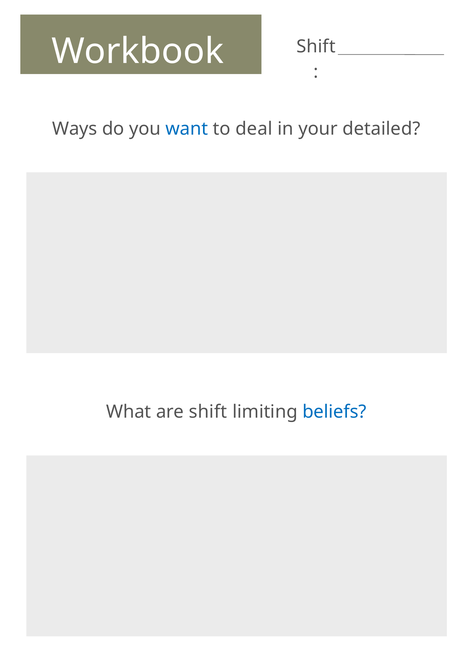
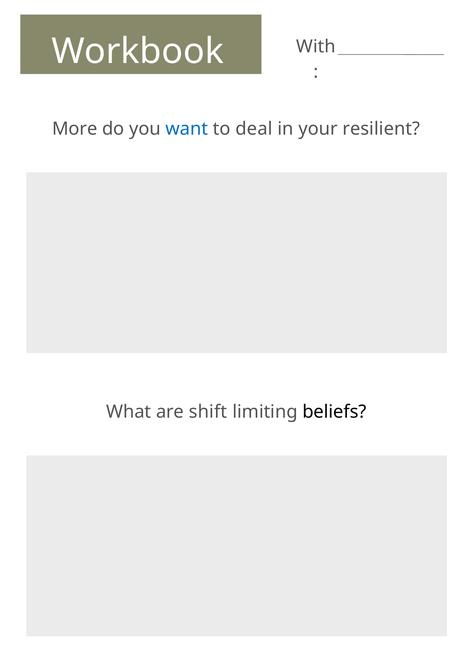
Shift at (316, 46): Shift -> With
Ways: Ways -> More
detailed: detailed -> resilient
beliefs colour: blue -> black
